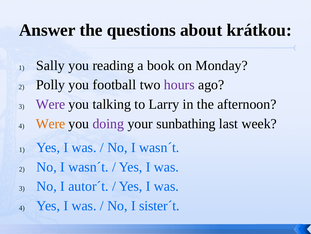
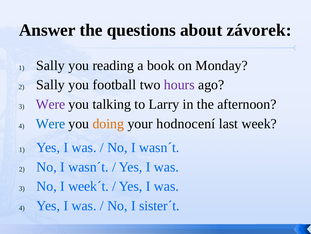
krátkou: krátkou -> závorek
Polly at (51, 85): Polly -> Sally
Were at (51, 123) colour: orange -> blue
doing colour: purple -> orange
sunbathing: sunbathing -> hodnocení
autor´t: autor´t -> week´t
